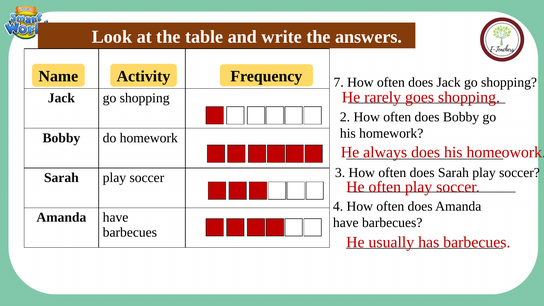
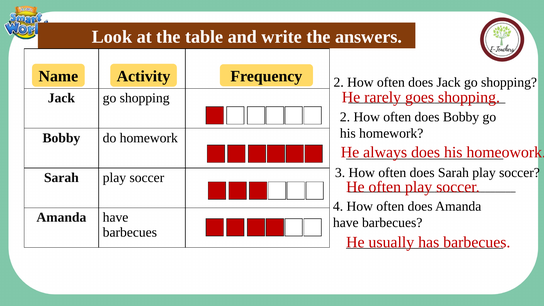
Frequency 7: 7 -> 2
